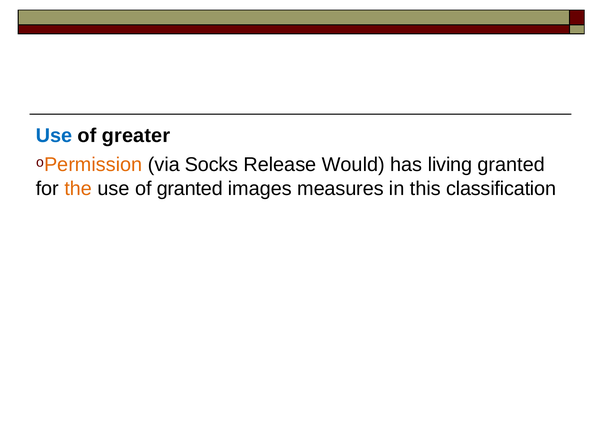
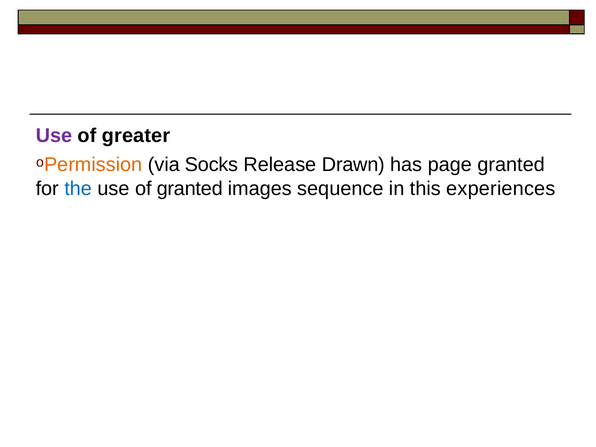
Use at (54, 135) colour: blue -> purple
Would: Would -> Drawn
living: living -> page
the colour: orange -> blue
measures: measures -> sequence
classification: classification -> experiences
